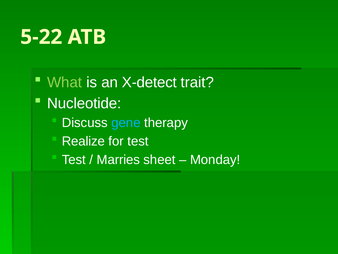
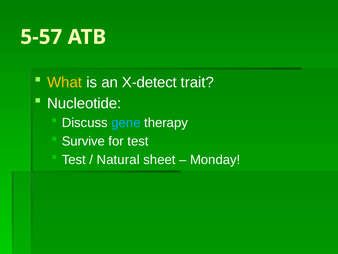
5-22: 5-22 -> 5-57
What colour: light green -> yellow
Realize: Realize -> Survive
Marries: Marries -> Natural
